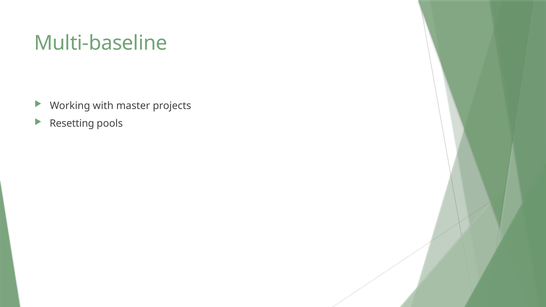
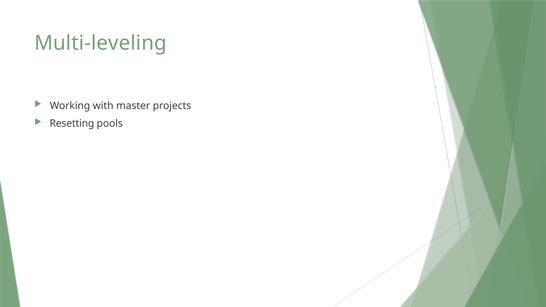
Multi-baseline: Multi-baseline -> Multi-leveling
